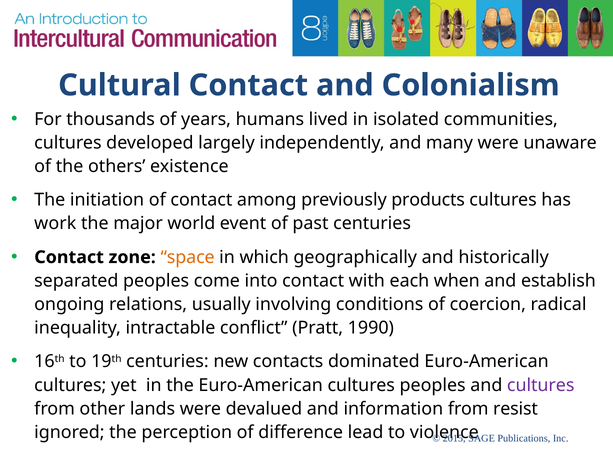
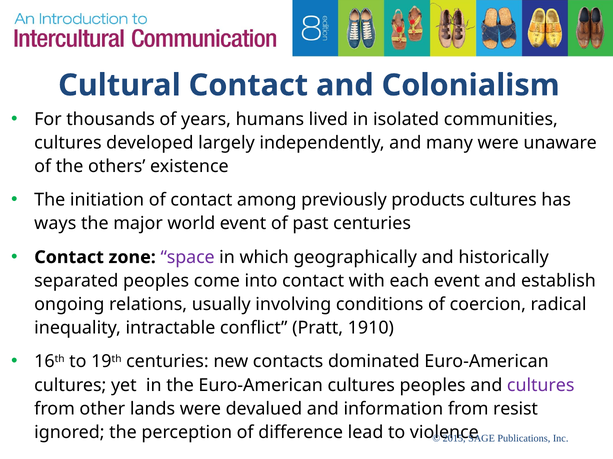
work: work -> ways
space colour: orange -> purple
each when: when -> event
1990: 1990 -> 1910
